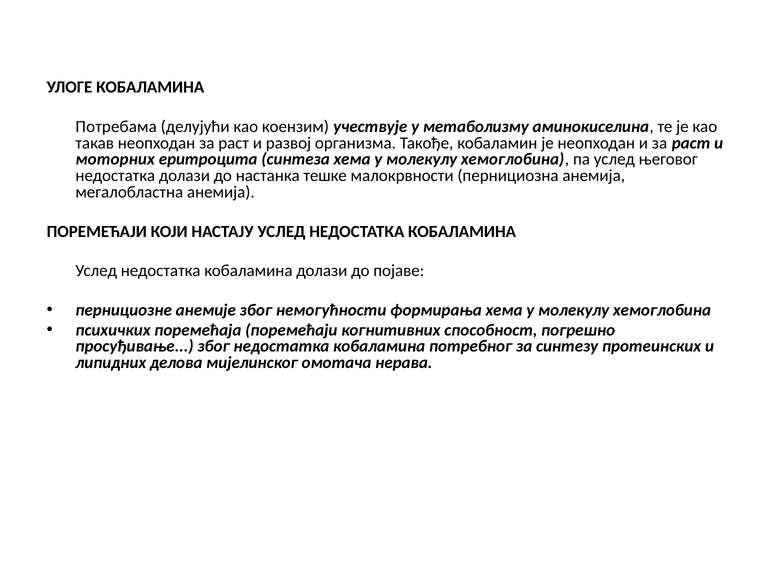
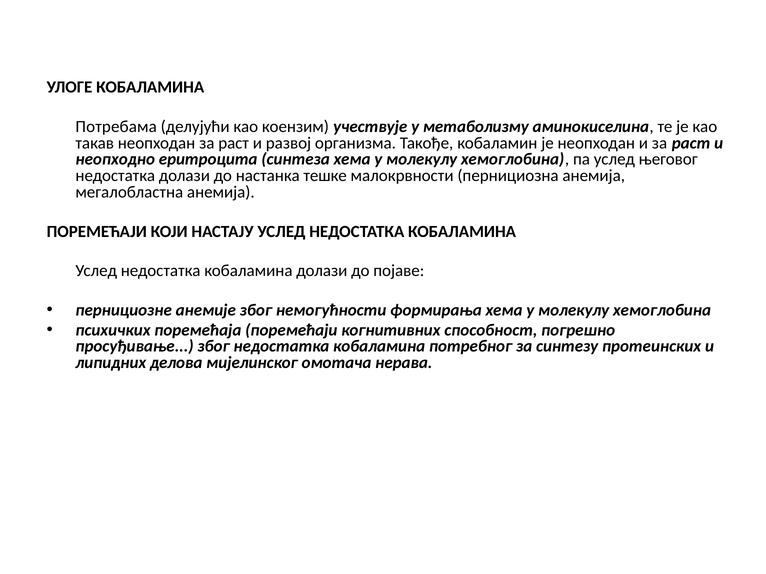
моторних: моторних -> неопходно
